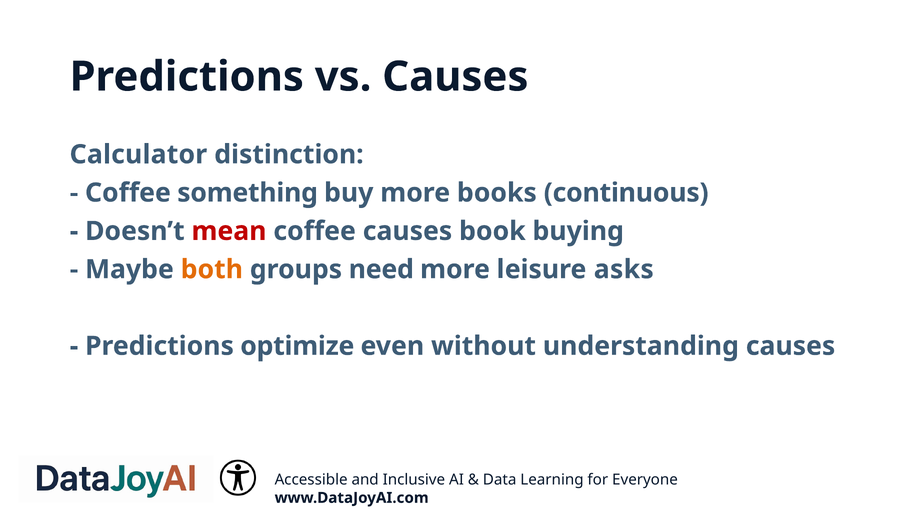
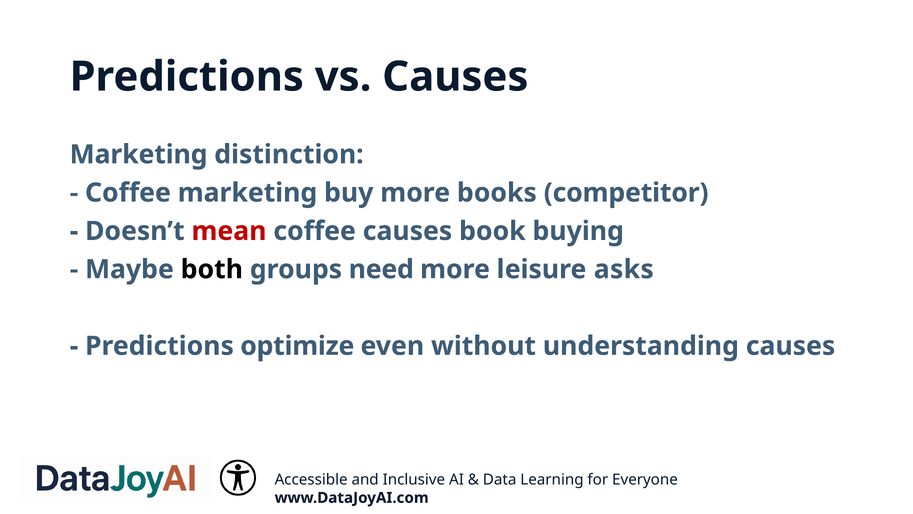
Calculator at (138, 154): Calculator -> Marketing
Coffee something: something -> marketing
continuous: continuous -> competitor
both colour: orange -> black
